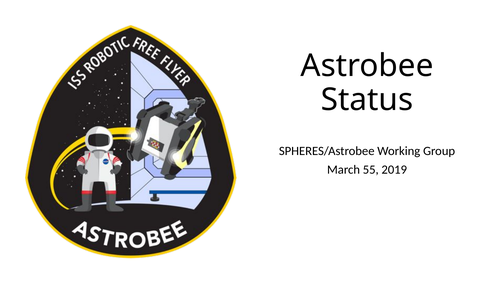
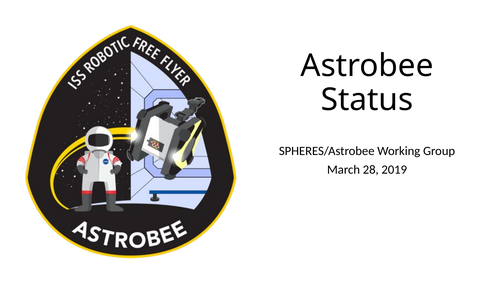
55: 55 -> 28
